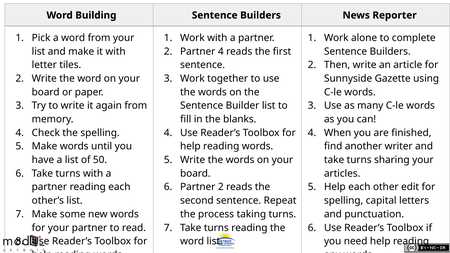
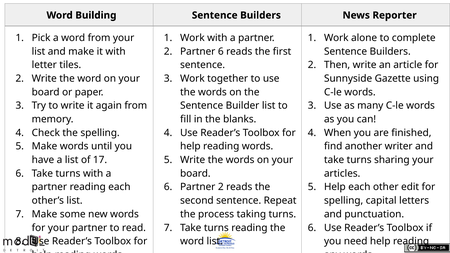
Partner 4: 4 -> 6
50: 50 -> 17
